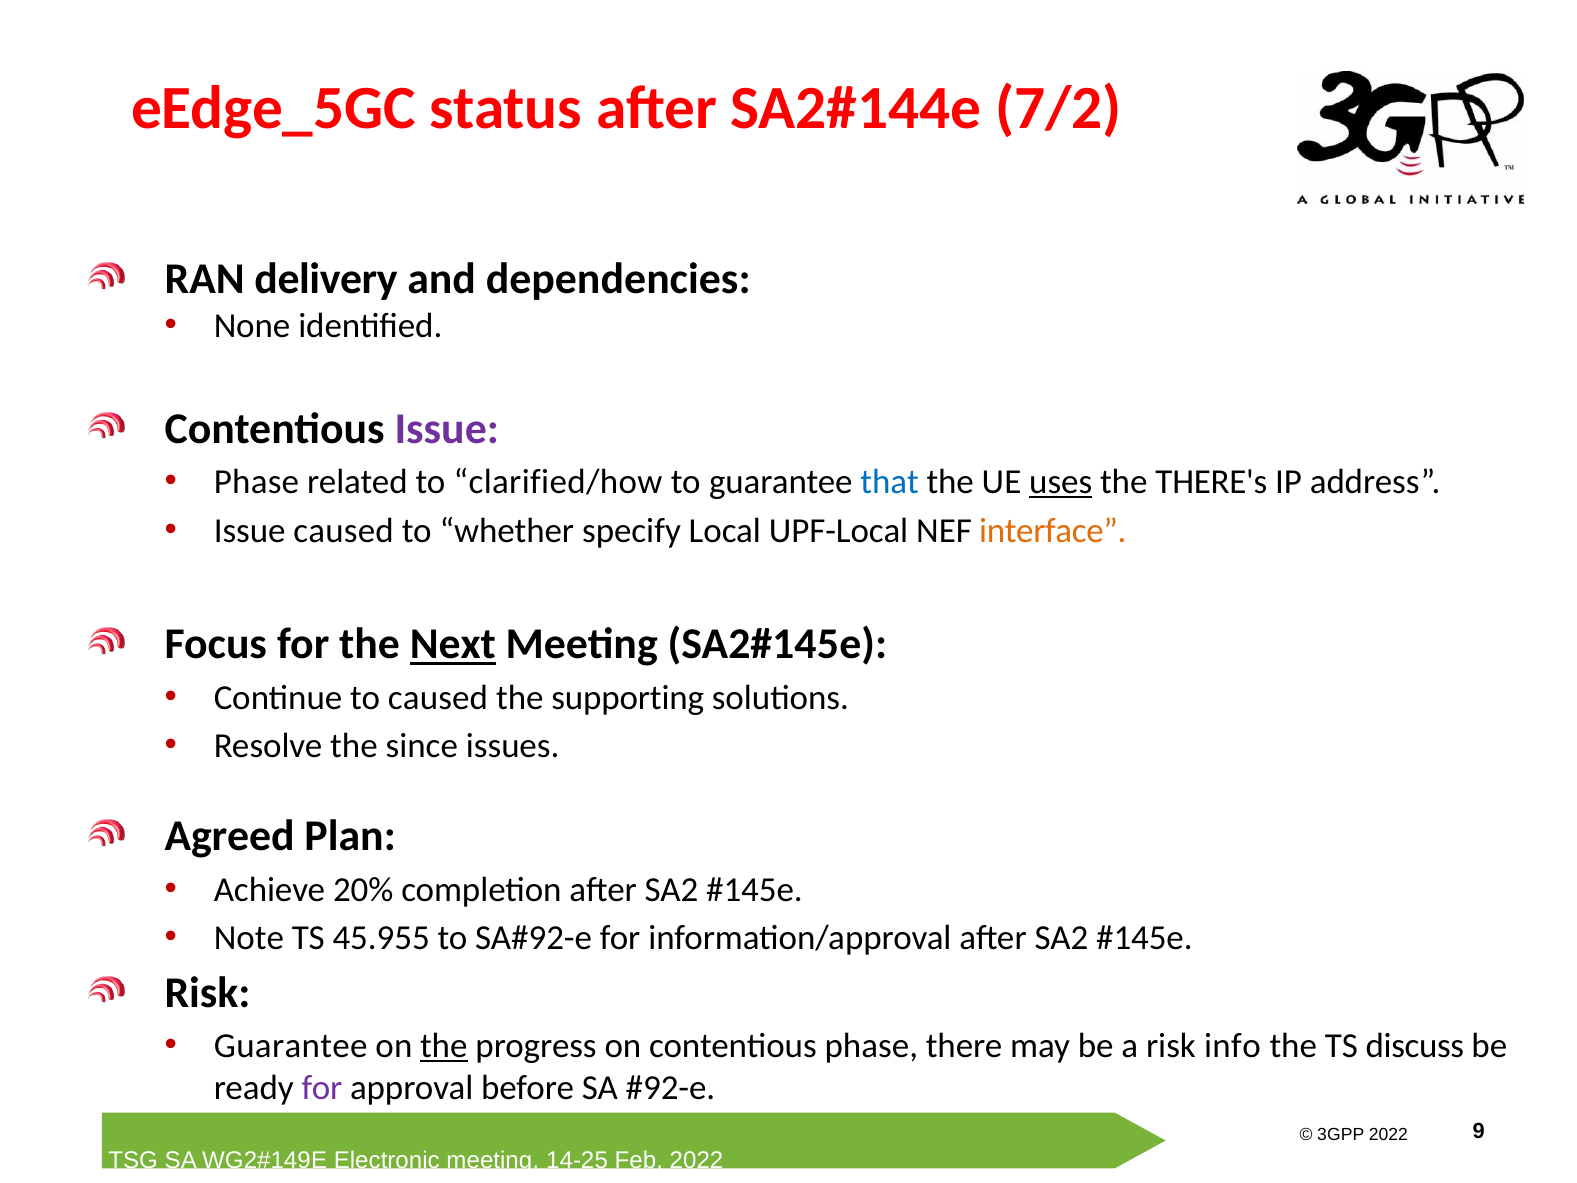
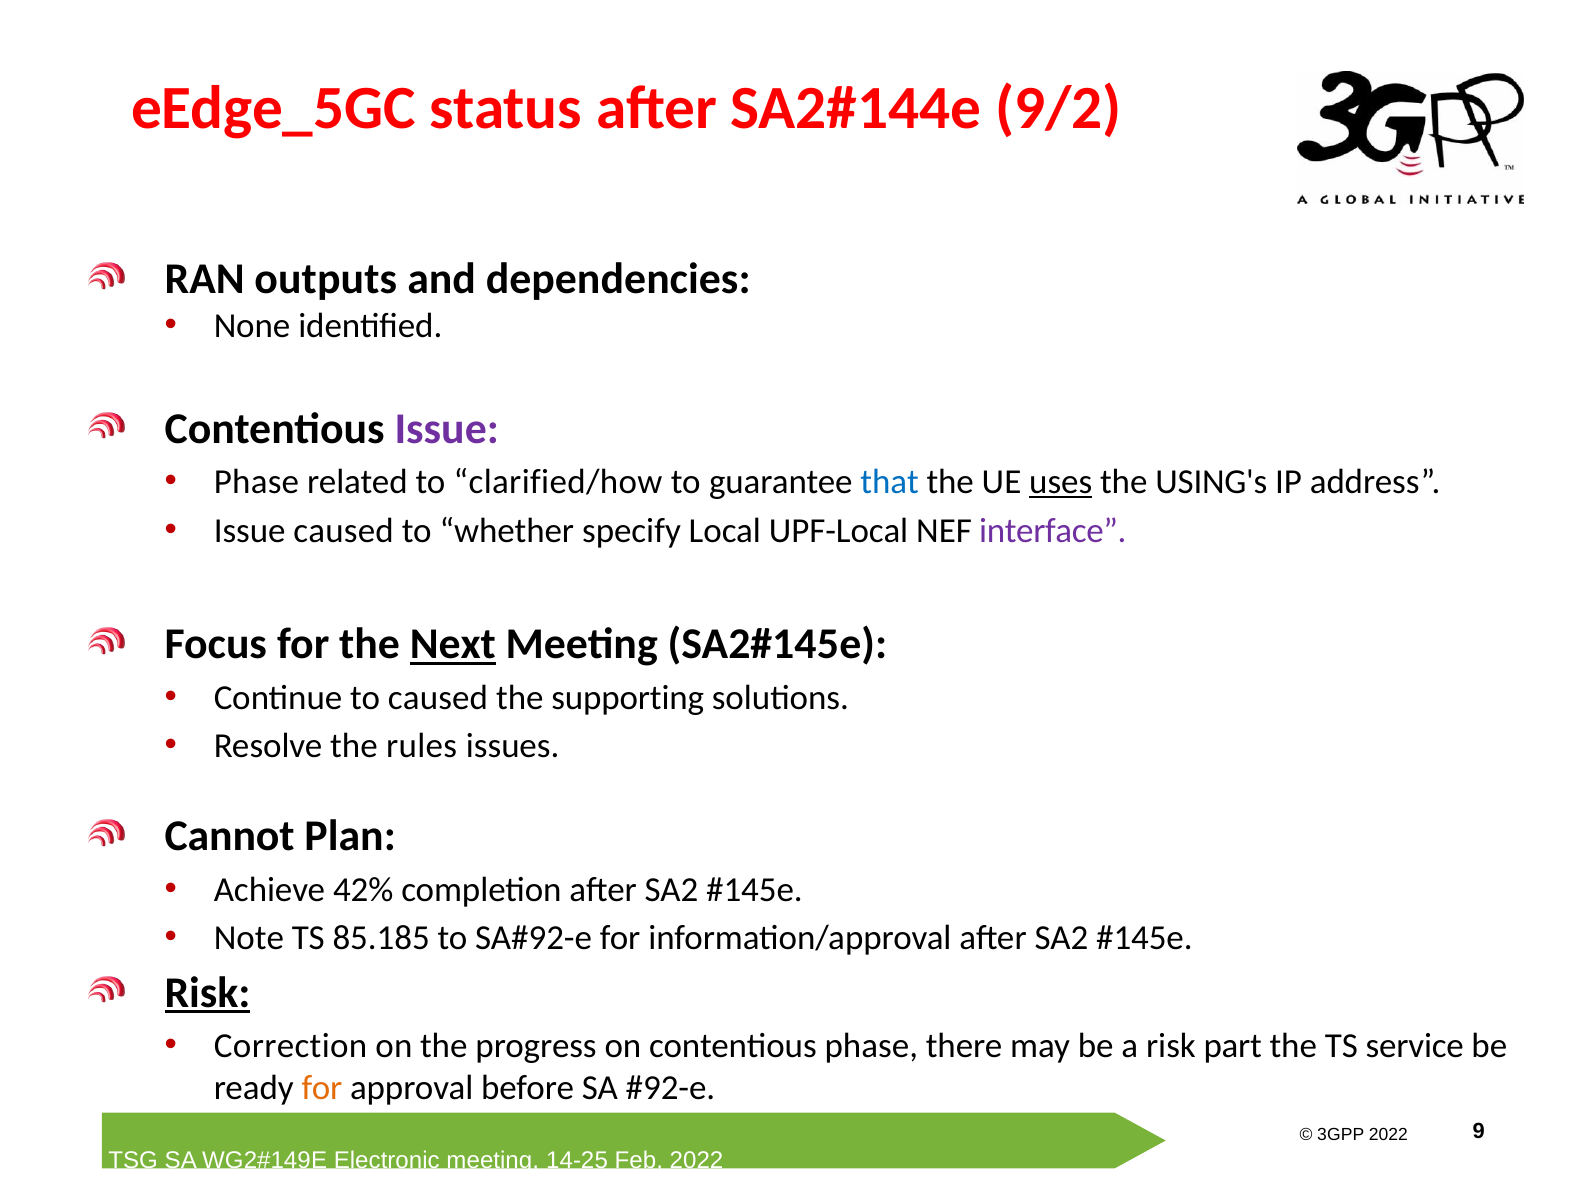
7/2: 7/2 -> 9/2
delivery: delivery -> outputs
THERE's: THERE's -> USING's
interface colour: orange -> purple
since: since -> rules
Agreed: Agreed -> Cannot
20%: 20% -> 42%
45.955: 45.955 -> 85.185
Risk at (208, 993) underline: none -> present
Guarantee at (291, 1046): Guarantee -> Correction
the at (444, 1046) underline: present -> none
info: info -> part
discuss: discuss -> service
for at (322, 1088) colour: purple -> orange
